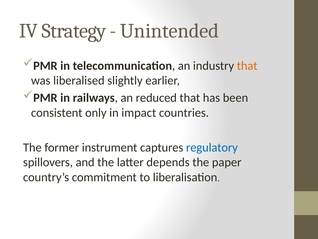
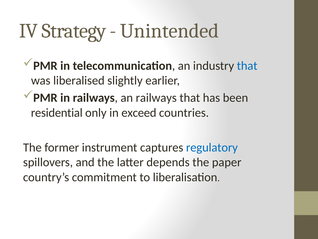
that at (247, 66) colour: orange -> blue
an reduced: reduced -> railways
consistent: consistent -> residential
impact: impact -> exceed
